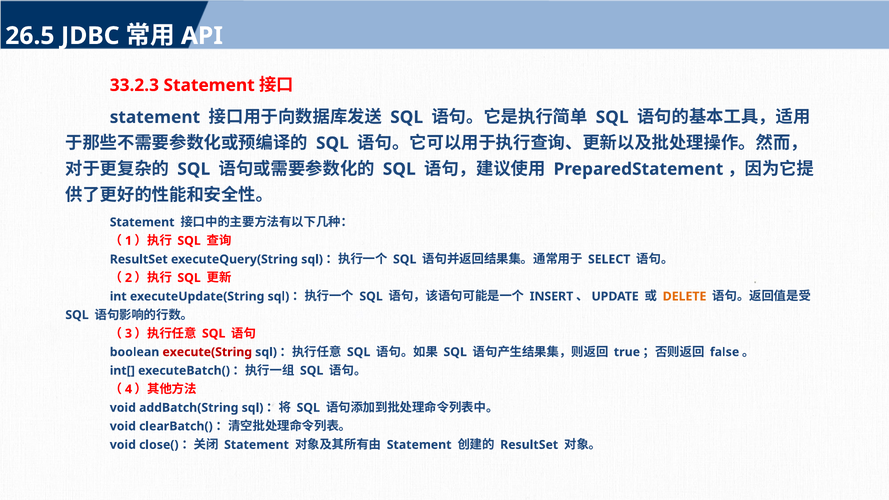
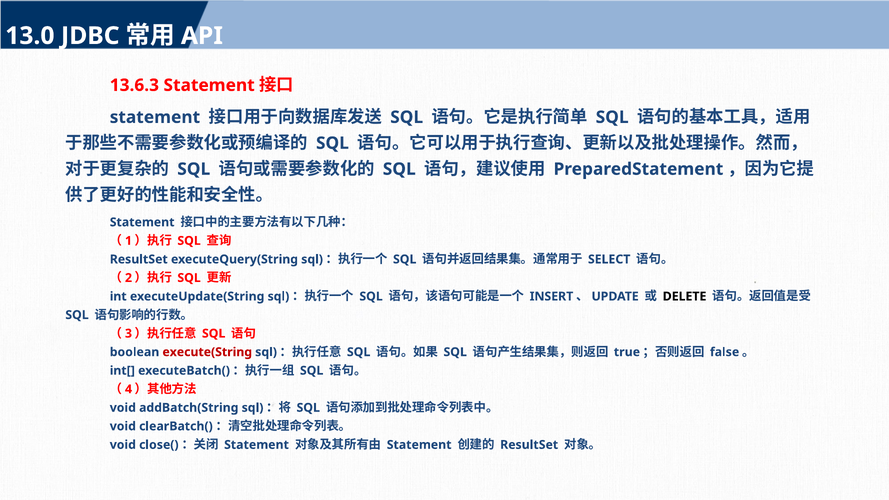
26.5: 26.5 -> 13.0
33.2.3: 33.2.3 -> 13.6.3
DELETE colour: orange -> black
